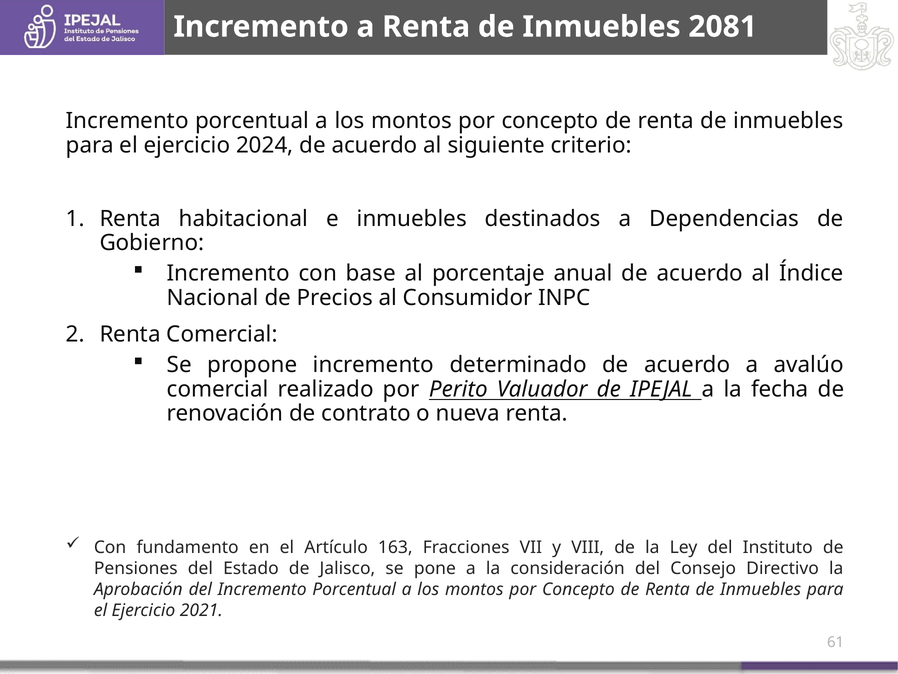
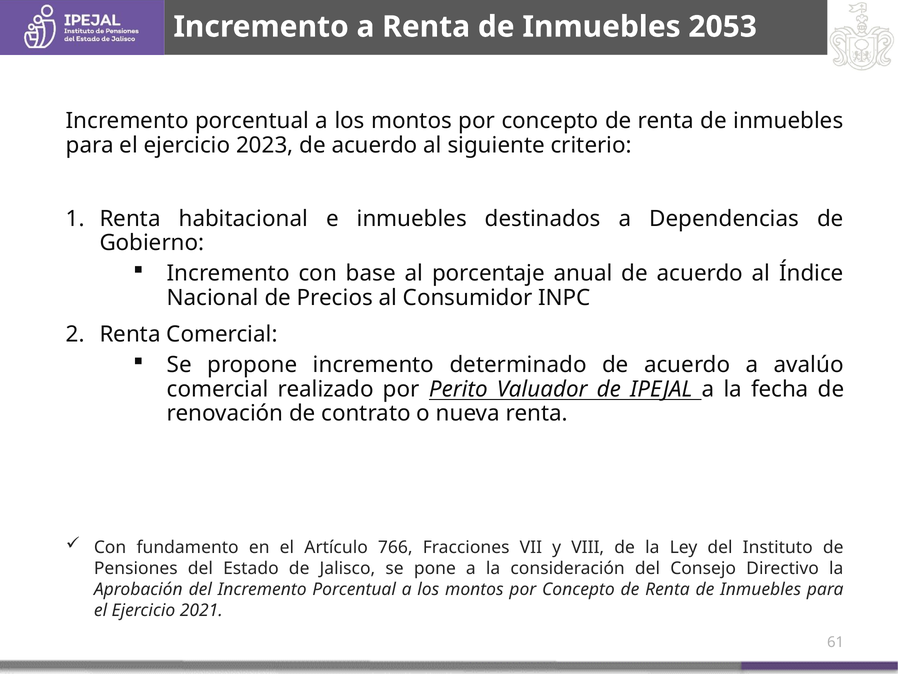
2081: 2081 -> 2053
2024: 2024 -> 2023
163: 163 -> 766
